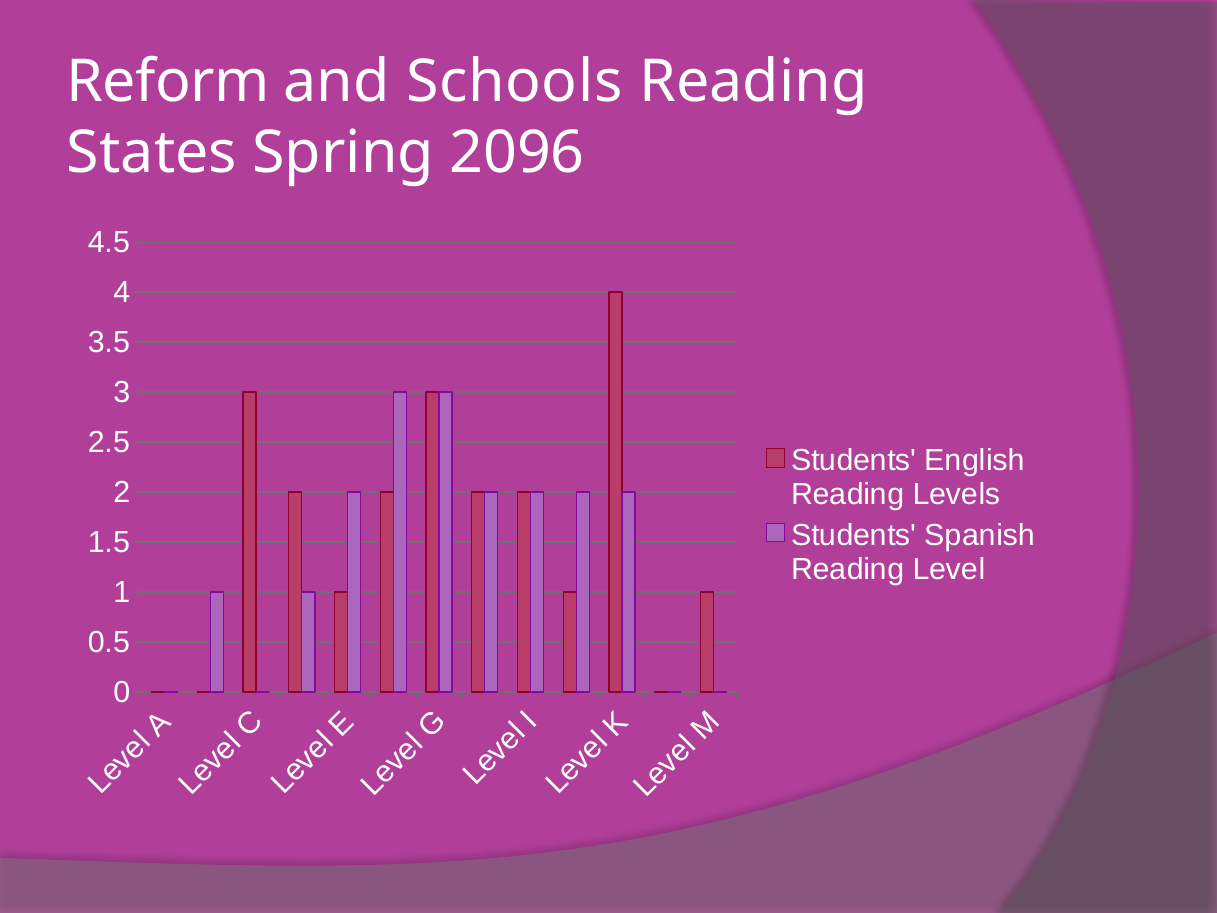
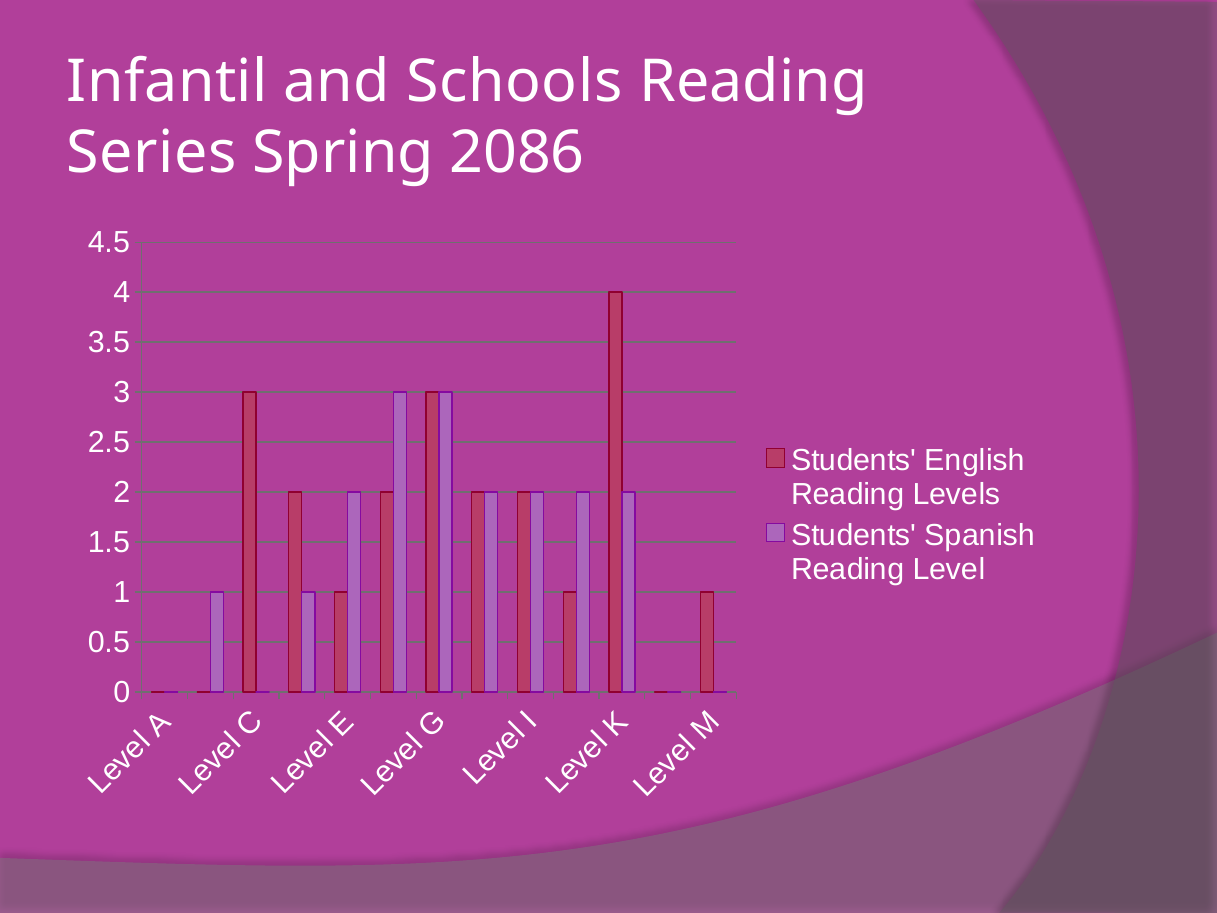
Reform: Reform -> Infantil
States: States -> Series
2096: 2096 -> 2086
